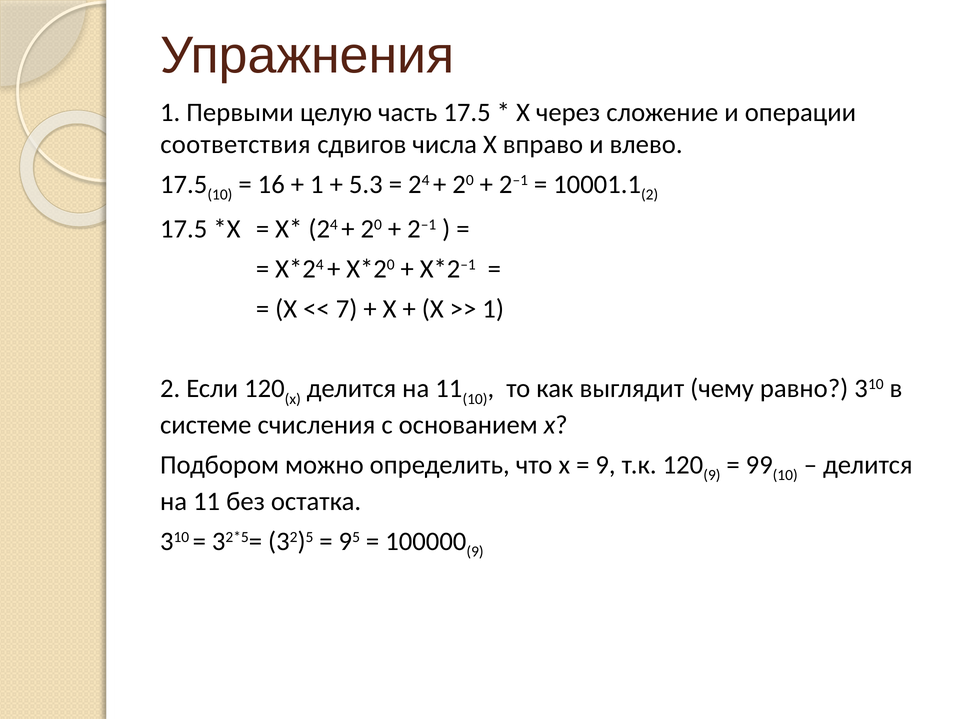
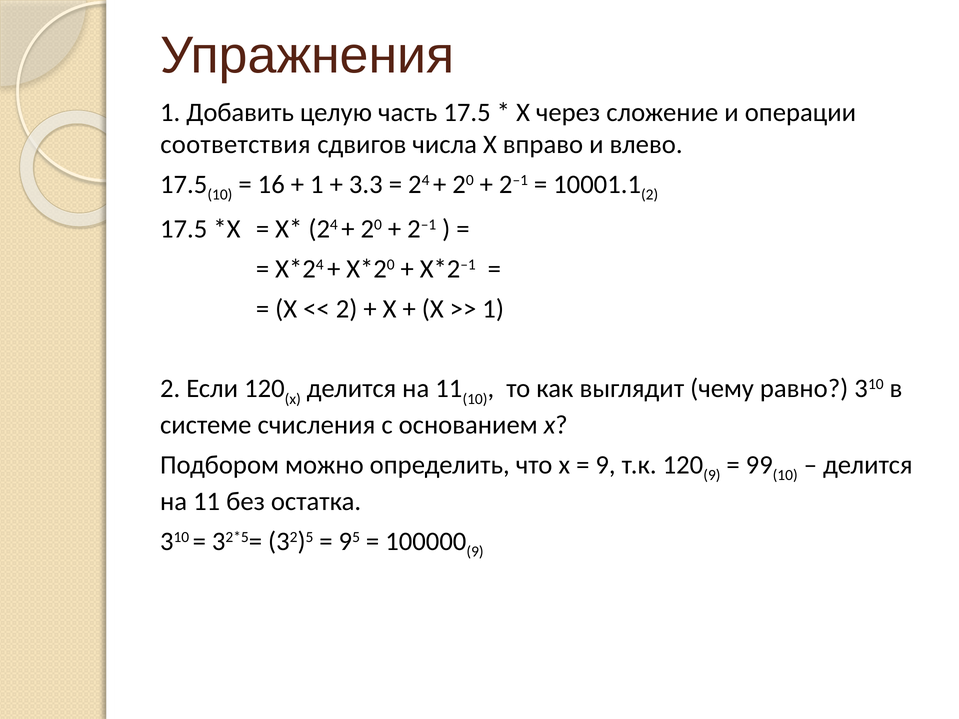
Первыми: Первыми -> Добавить
5.3: 5.3 -> 3.3
7 at (347, 309): 7 -> 2
